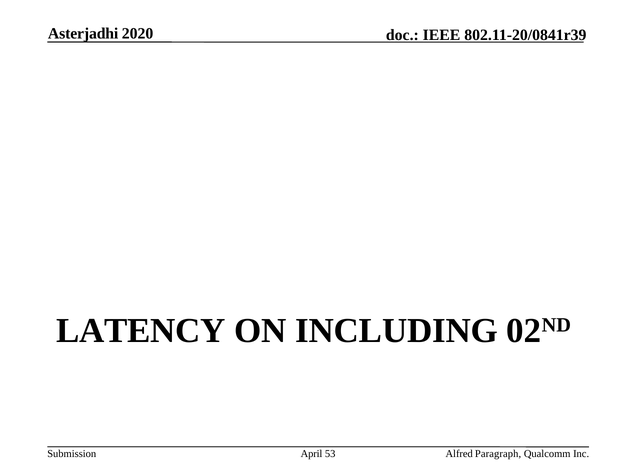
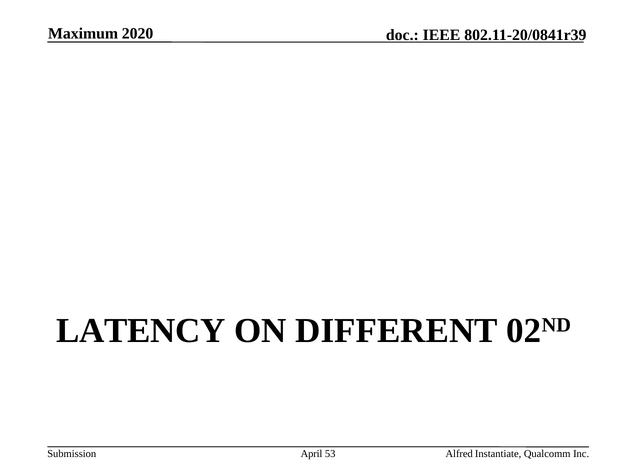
Asterjadhi: Asterjadhi -> Maximum
INCLUDING: INCLUDING -> DIFFERENT
Paragraph: Paragraph -> Instantiate
